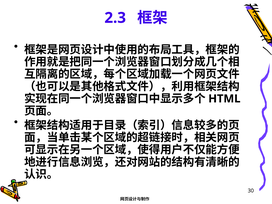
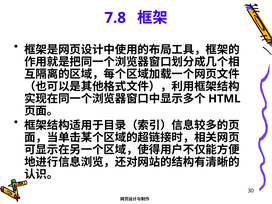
2.3: 2.3 -> 7.8
